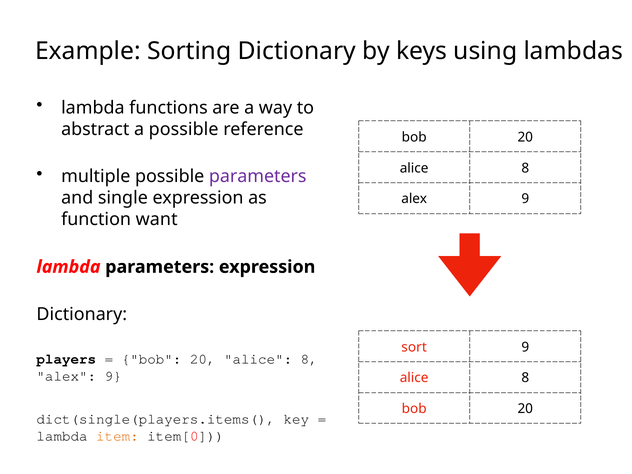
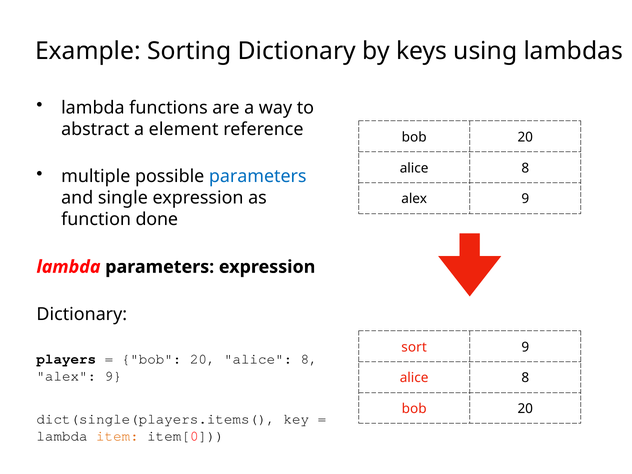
a possible: possible -> element
parameters at (258, 177) colour: purple -> blue
want: want -> done
